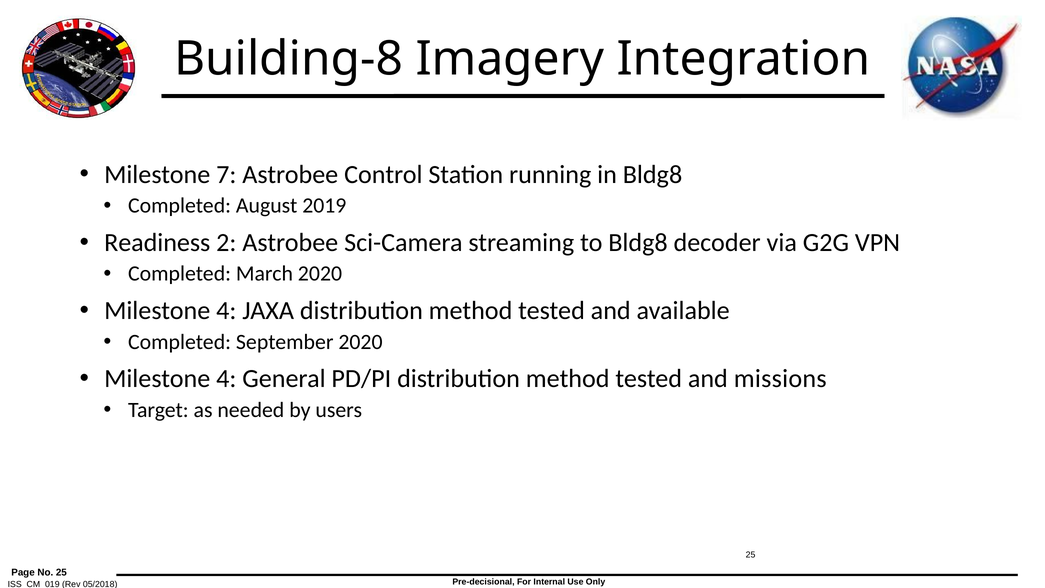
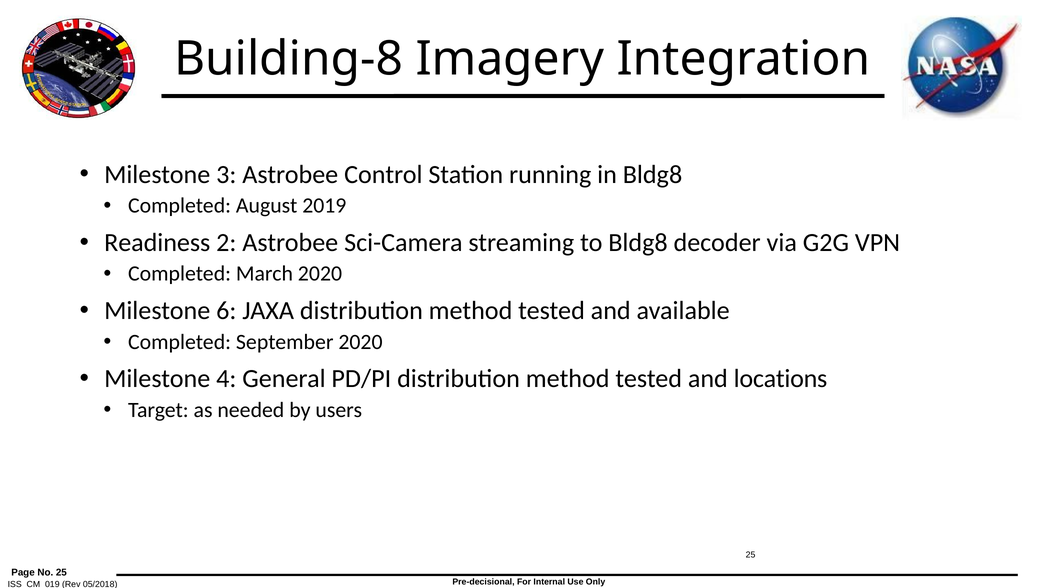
7: 7 -> 3
4 at (226, 310): 4 -> 6
missions: missions -> locations
